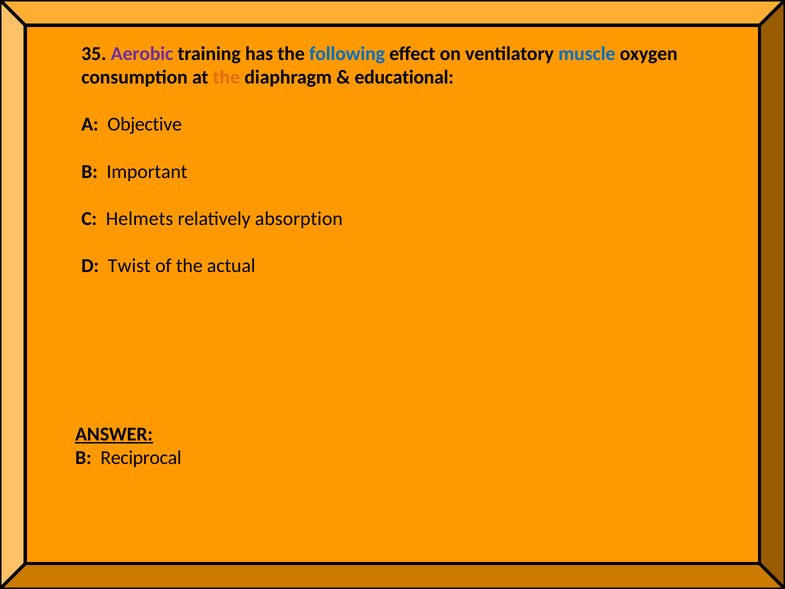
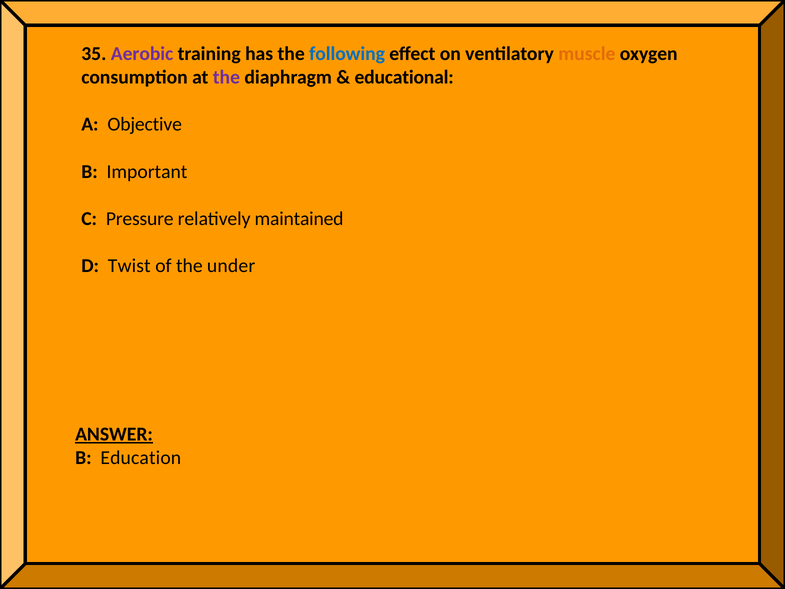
muscle colour: blue -> orange
the at (226, 77) colour: orange -> purple
Helmets: Helmets -> Pressure
absorption: absorption -> maintained
actual: actual -> under
Reciprocal: Reciprocal -> Education
